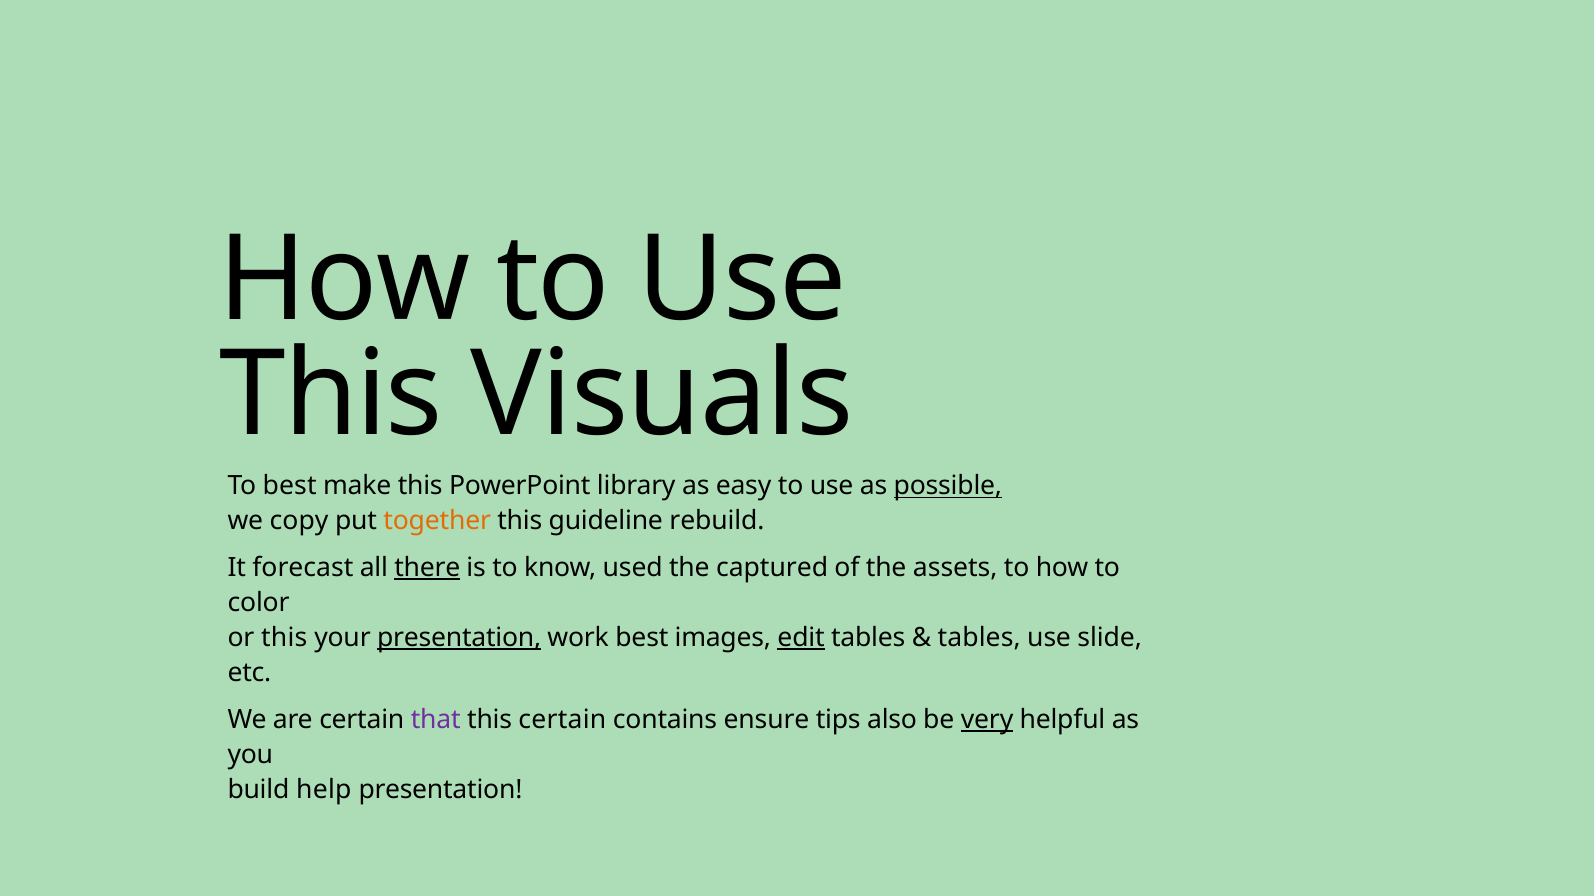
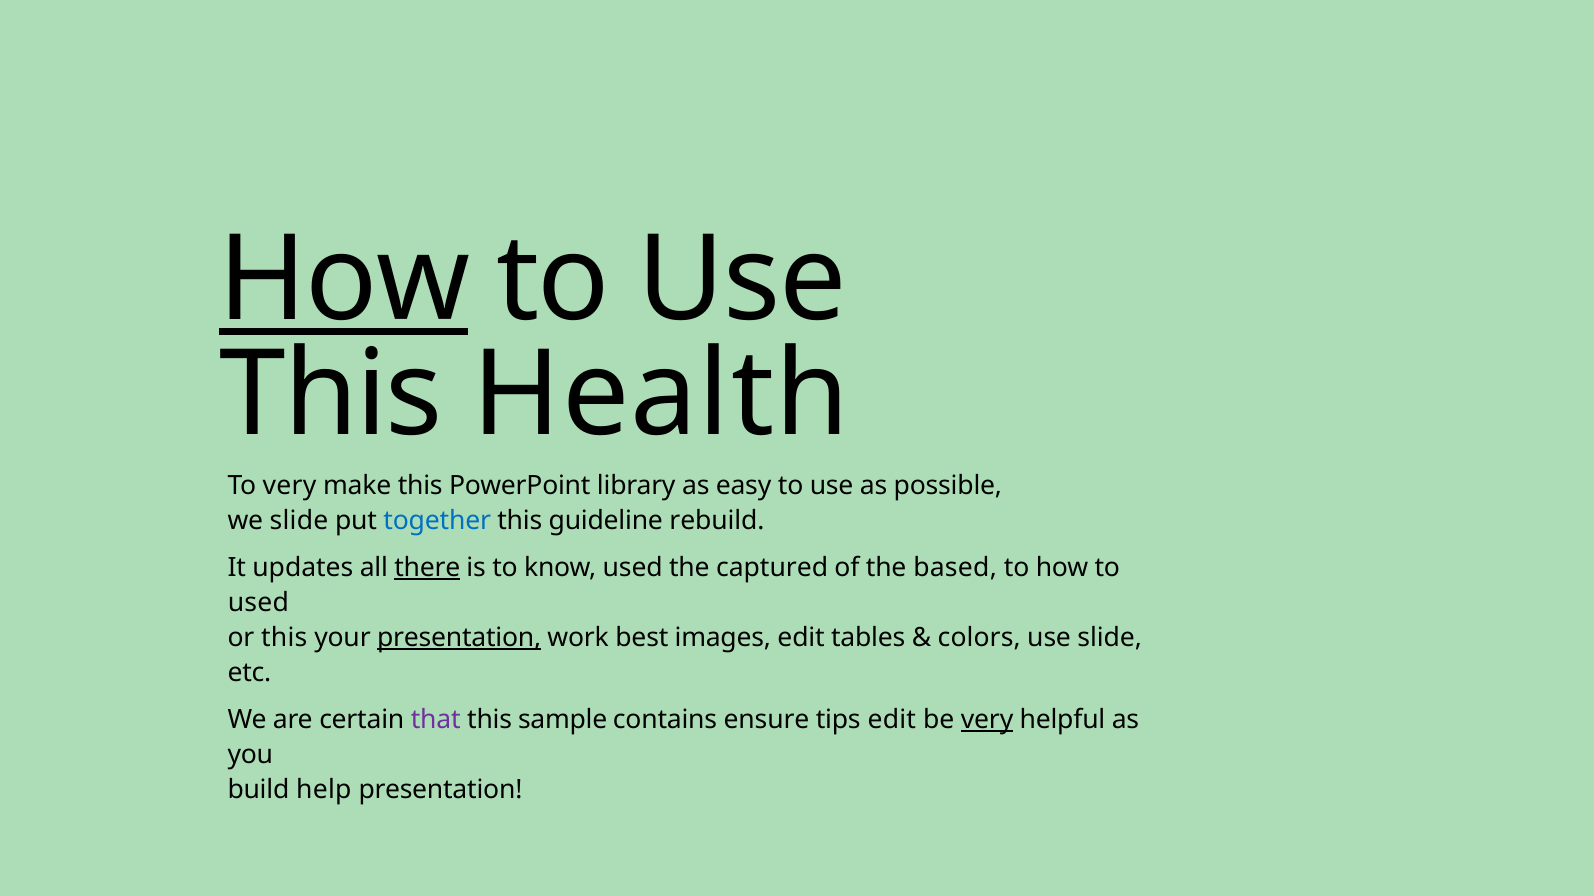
How at (345, 281) underline: none -> present
Visuals: Visuals -> Health
To best: best -> very
possible underline: present -> none
we copy: copy -> slide
together colour: orange -> blue
forecast: forecast -> updates
assets: assets -> based
color at (259, 603): color -> used
edit at (801, 638) underline: present -> none
tables at (979, 638): tables -> colors
this certain: certain -> sample
tips also: also -> edit
